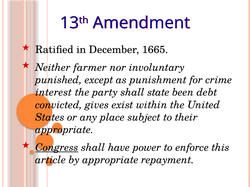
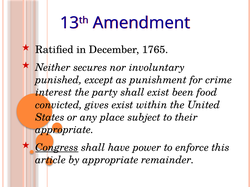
1665: 1665 -> 1765
farmer: farmer -> secures
shall state: state -> exist
debt: debt -> food
repayment: repayment -> remainder
